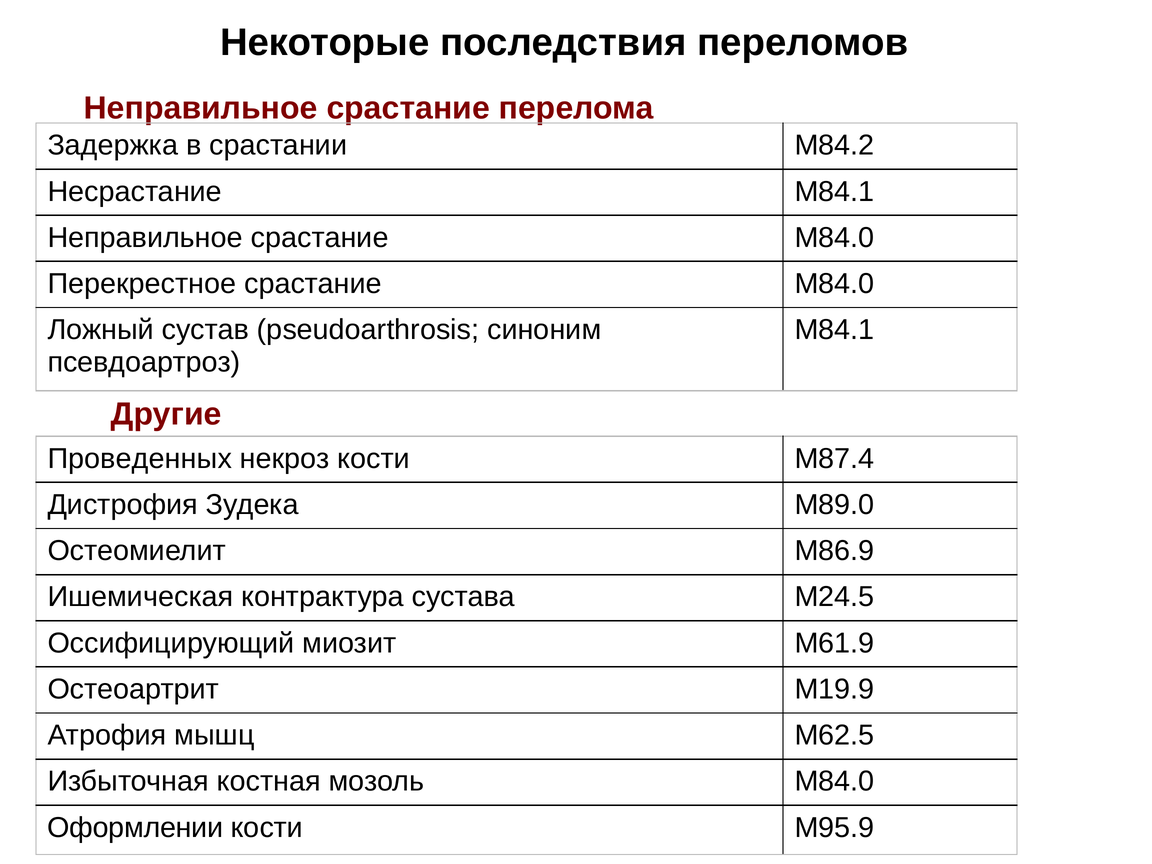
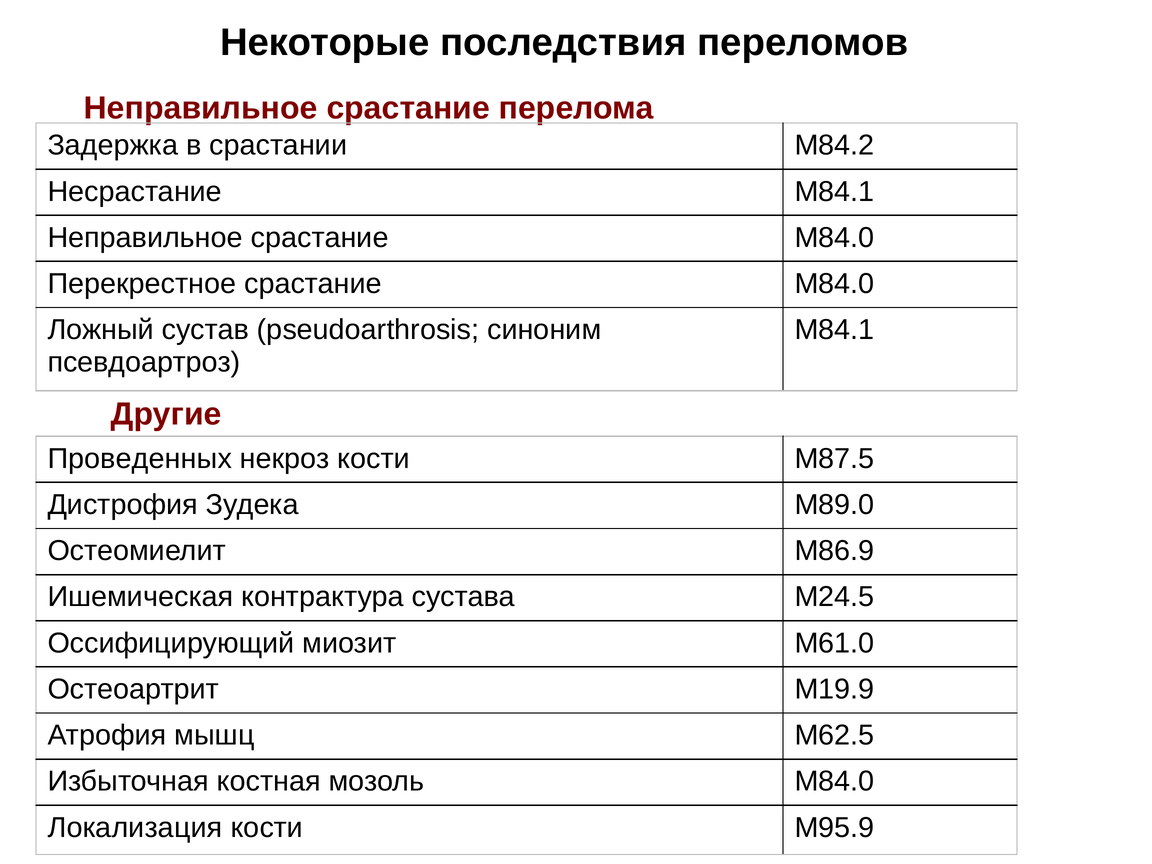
M87.4: M87.4 -> M87.5
M61.9: M61.9 -> M61.0
Оформлении: Оформлении -> Локализация
